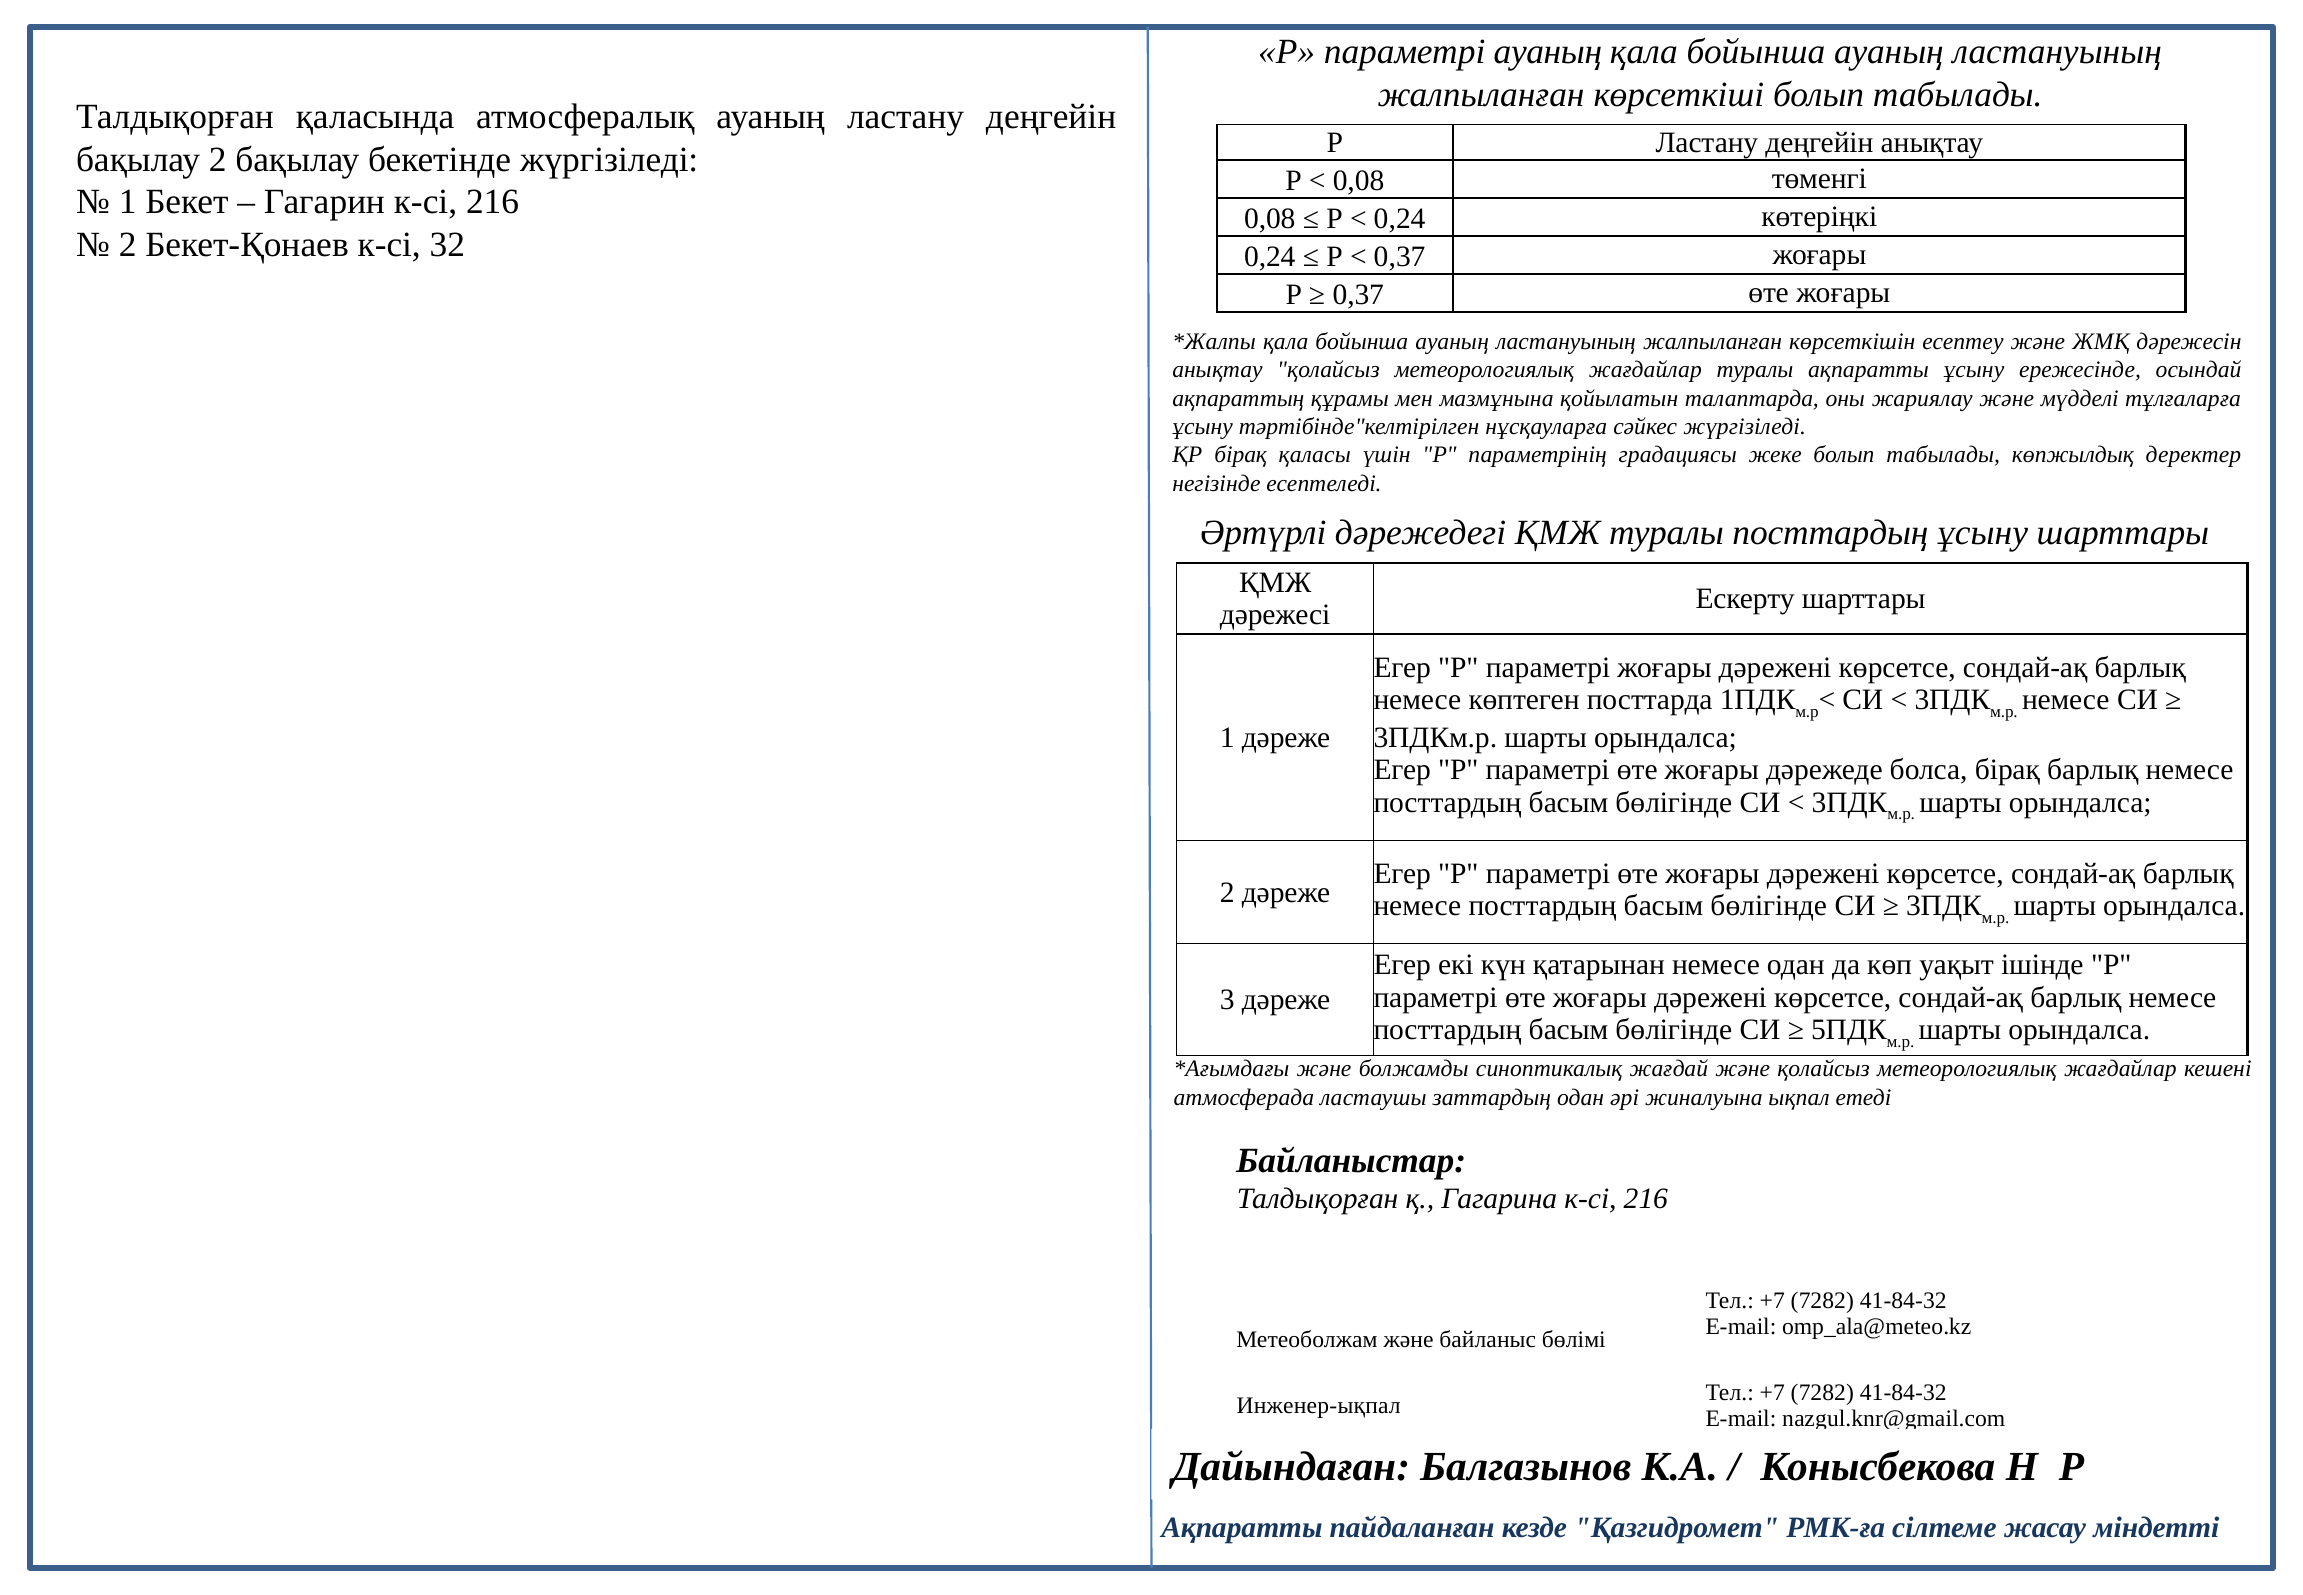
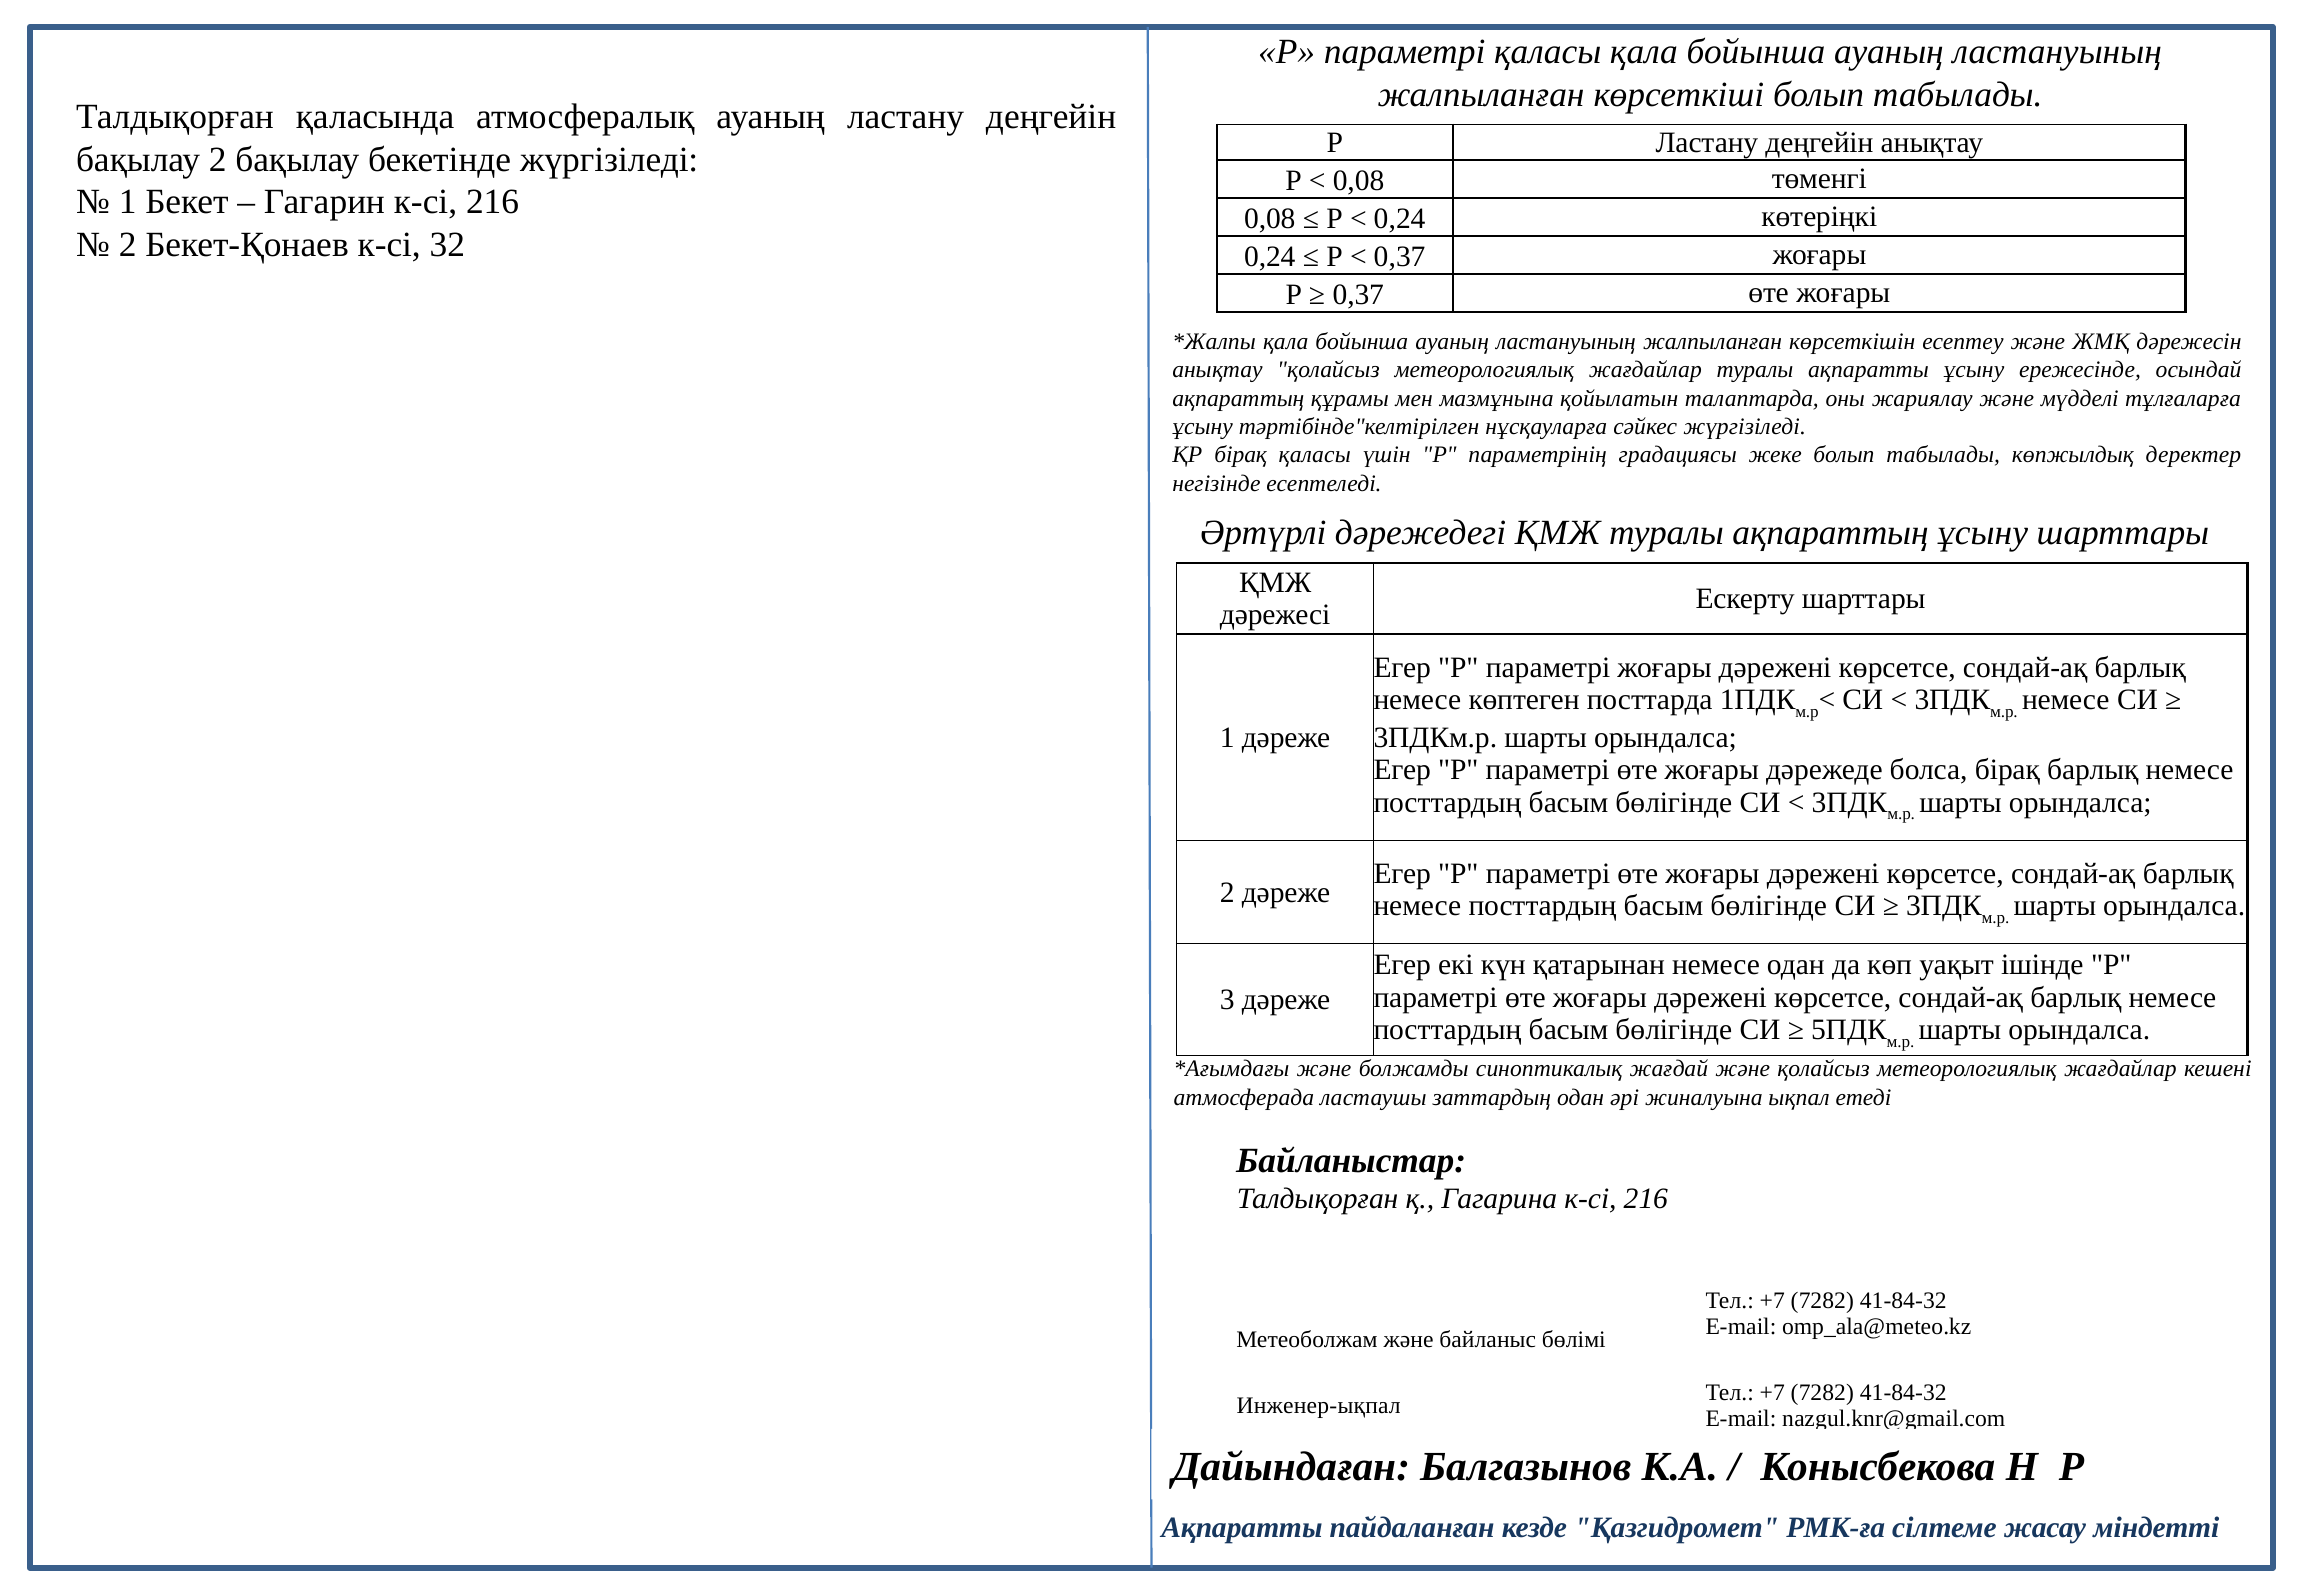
параметрі ауаның: ауаның -> қаласы
туралы посттардың: посттардың -> ақпараттың
